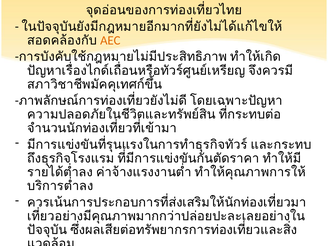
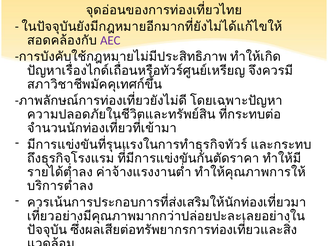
AEC colour: orange -> purple
